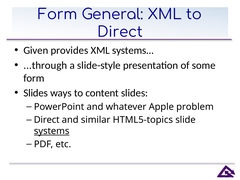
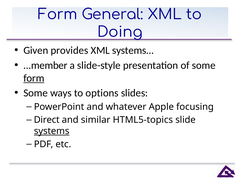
Direct at (120, 32): Direct -> Doing
...through: ...through -> ...member
form at (34, 78) underline: none -> present
Slides at (36, 93): Slides -> Some
content: content -> options
problem: problem -> focusing
